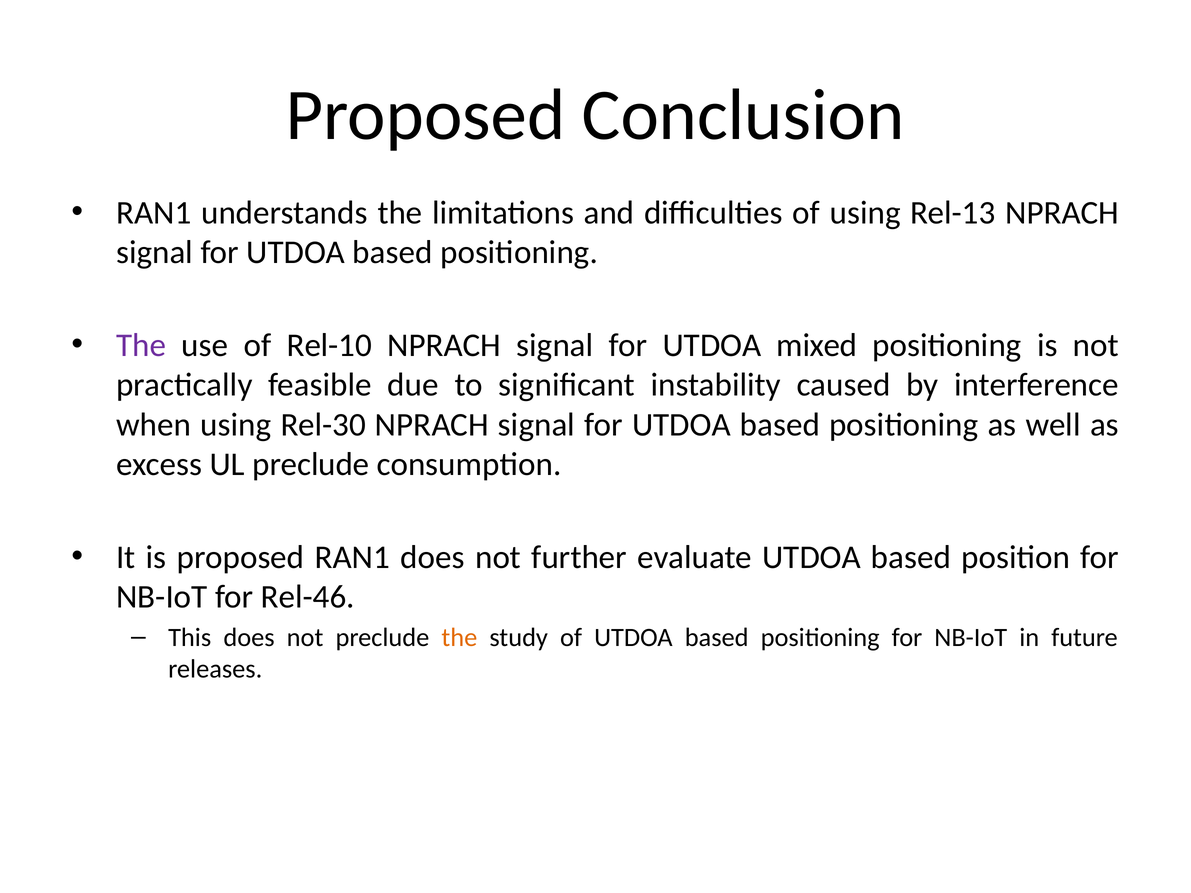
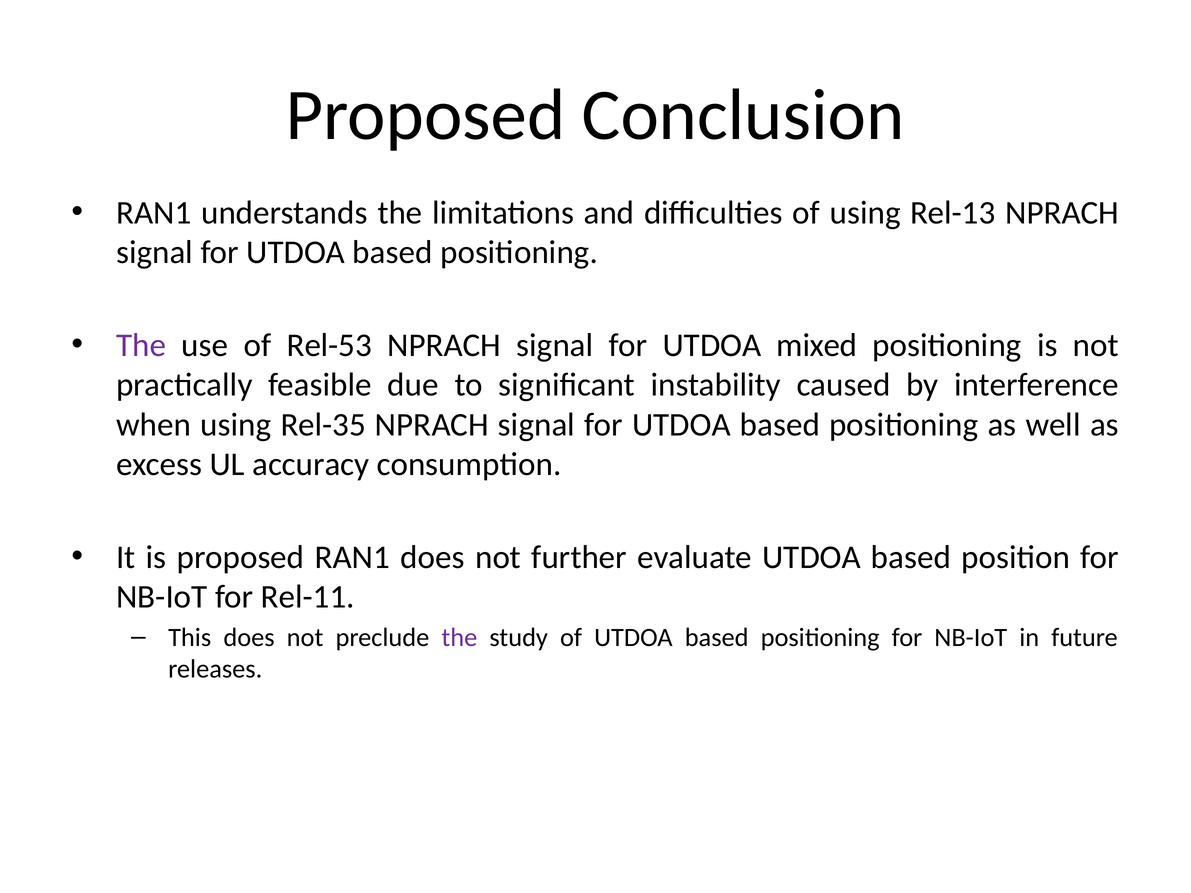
Rel-10: Rel-10 -> Rel-53
Rel-30: Rel-30 -> Rel-35
UL preclude: preclude -> accuracy
Rel-46: Rel-46 -> Rel-11
the at (459, 638) colour: orange -> purple
